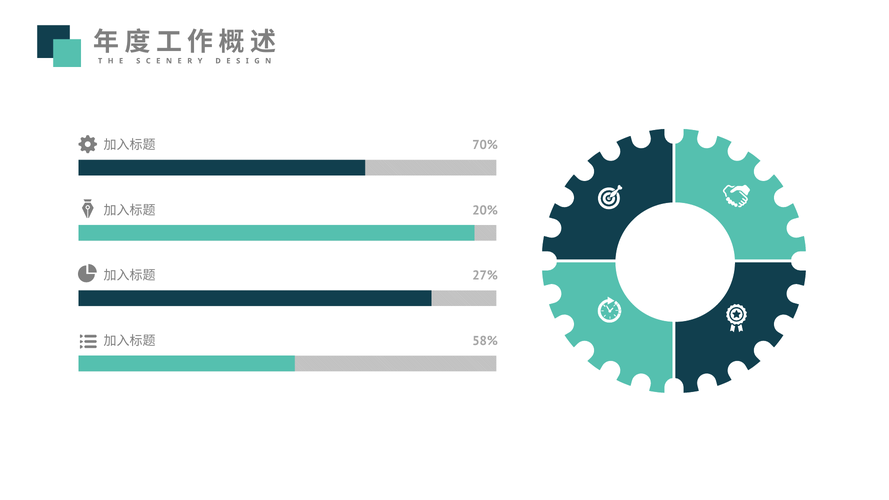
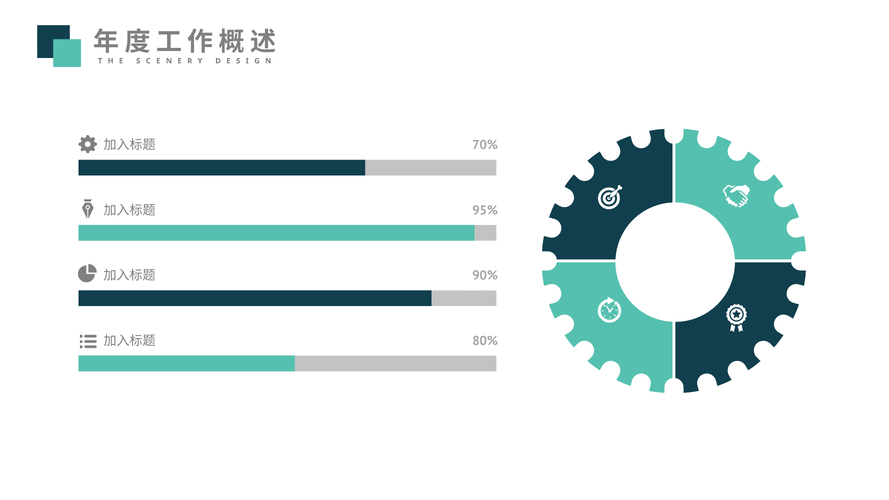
20%: 20% -> 95%
27%: 27% -> 90%
58%: 58% -> 80%
